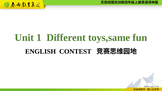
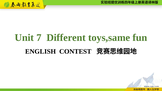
1: 1 -> 7
